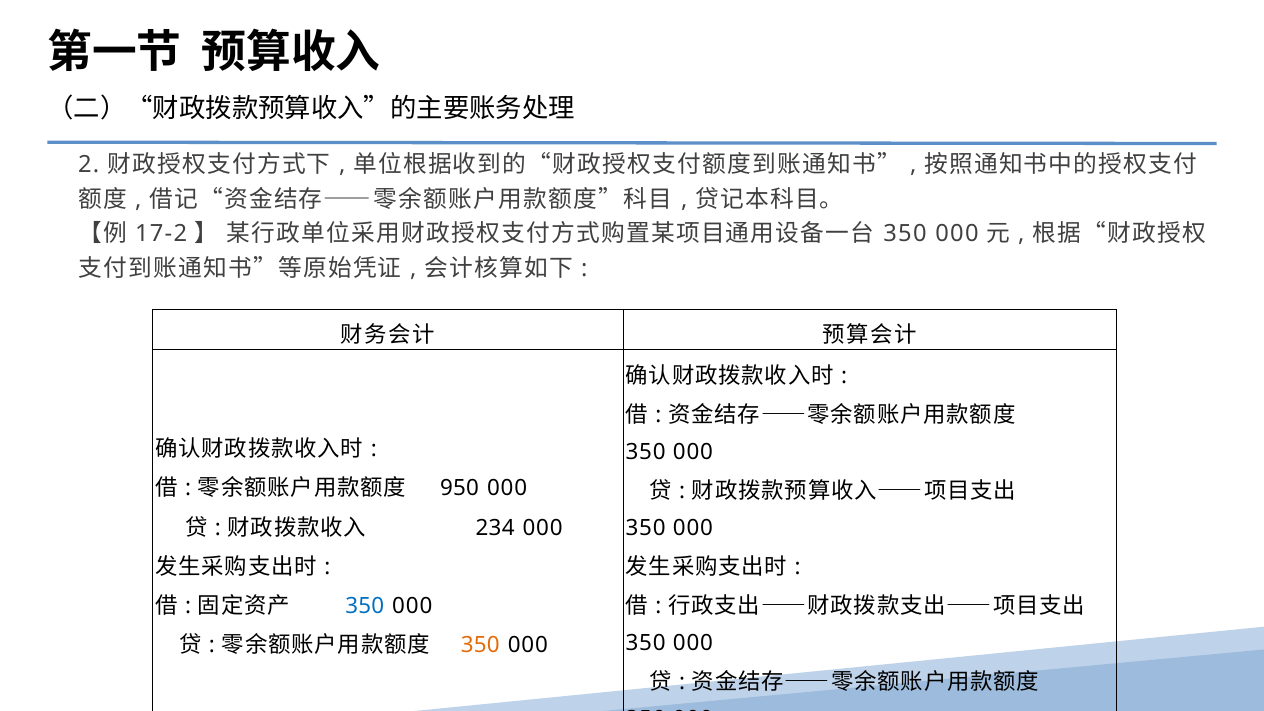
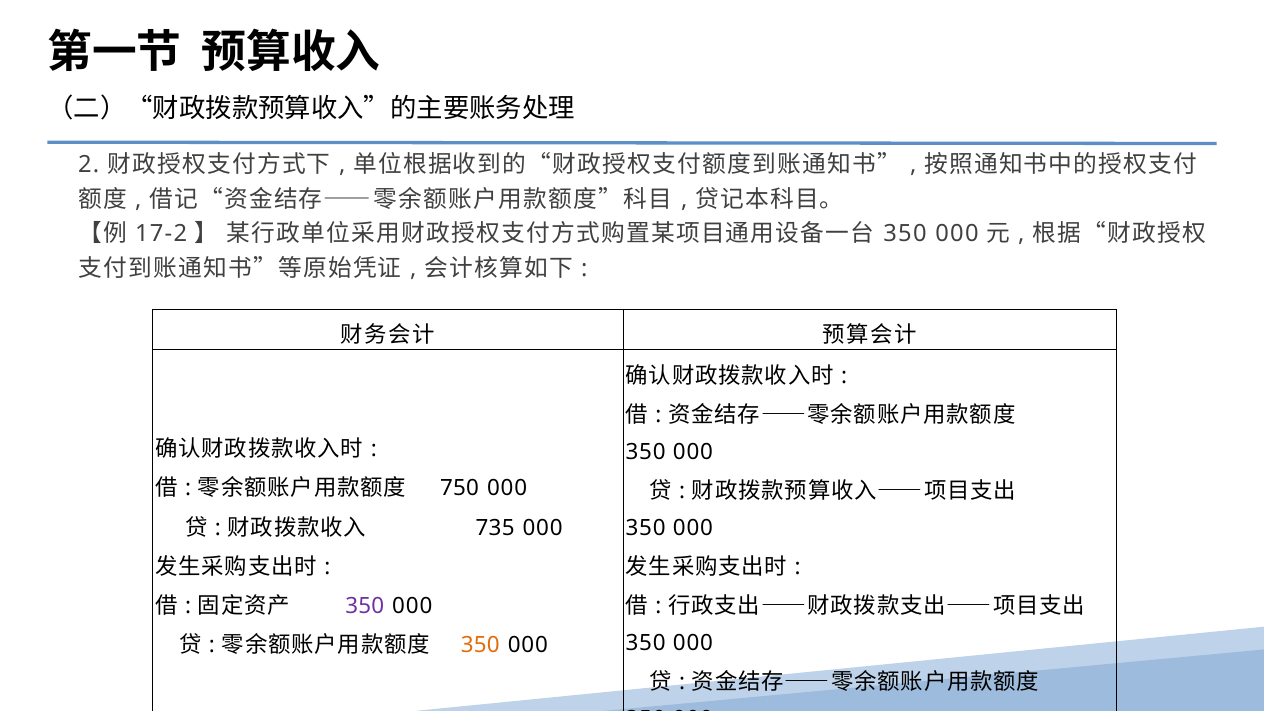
950: 950 -> 750
234: 234 -> 735
350 at (365, 606) colour: blue -> purple
